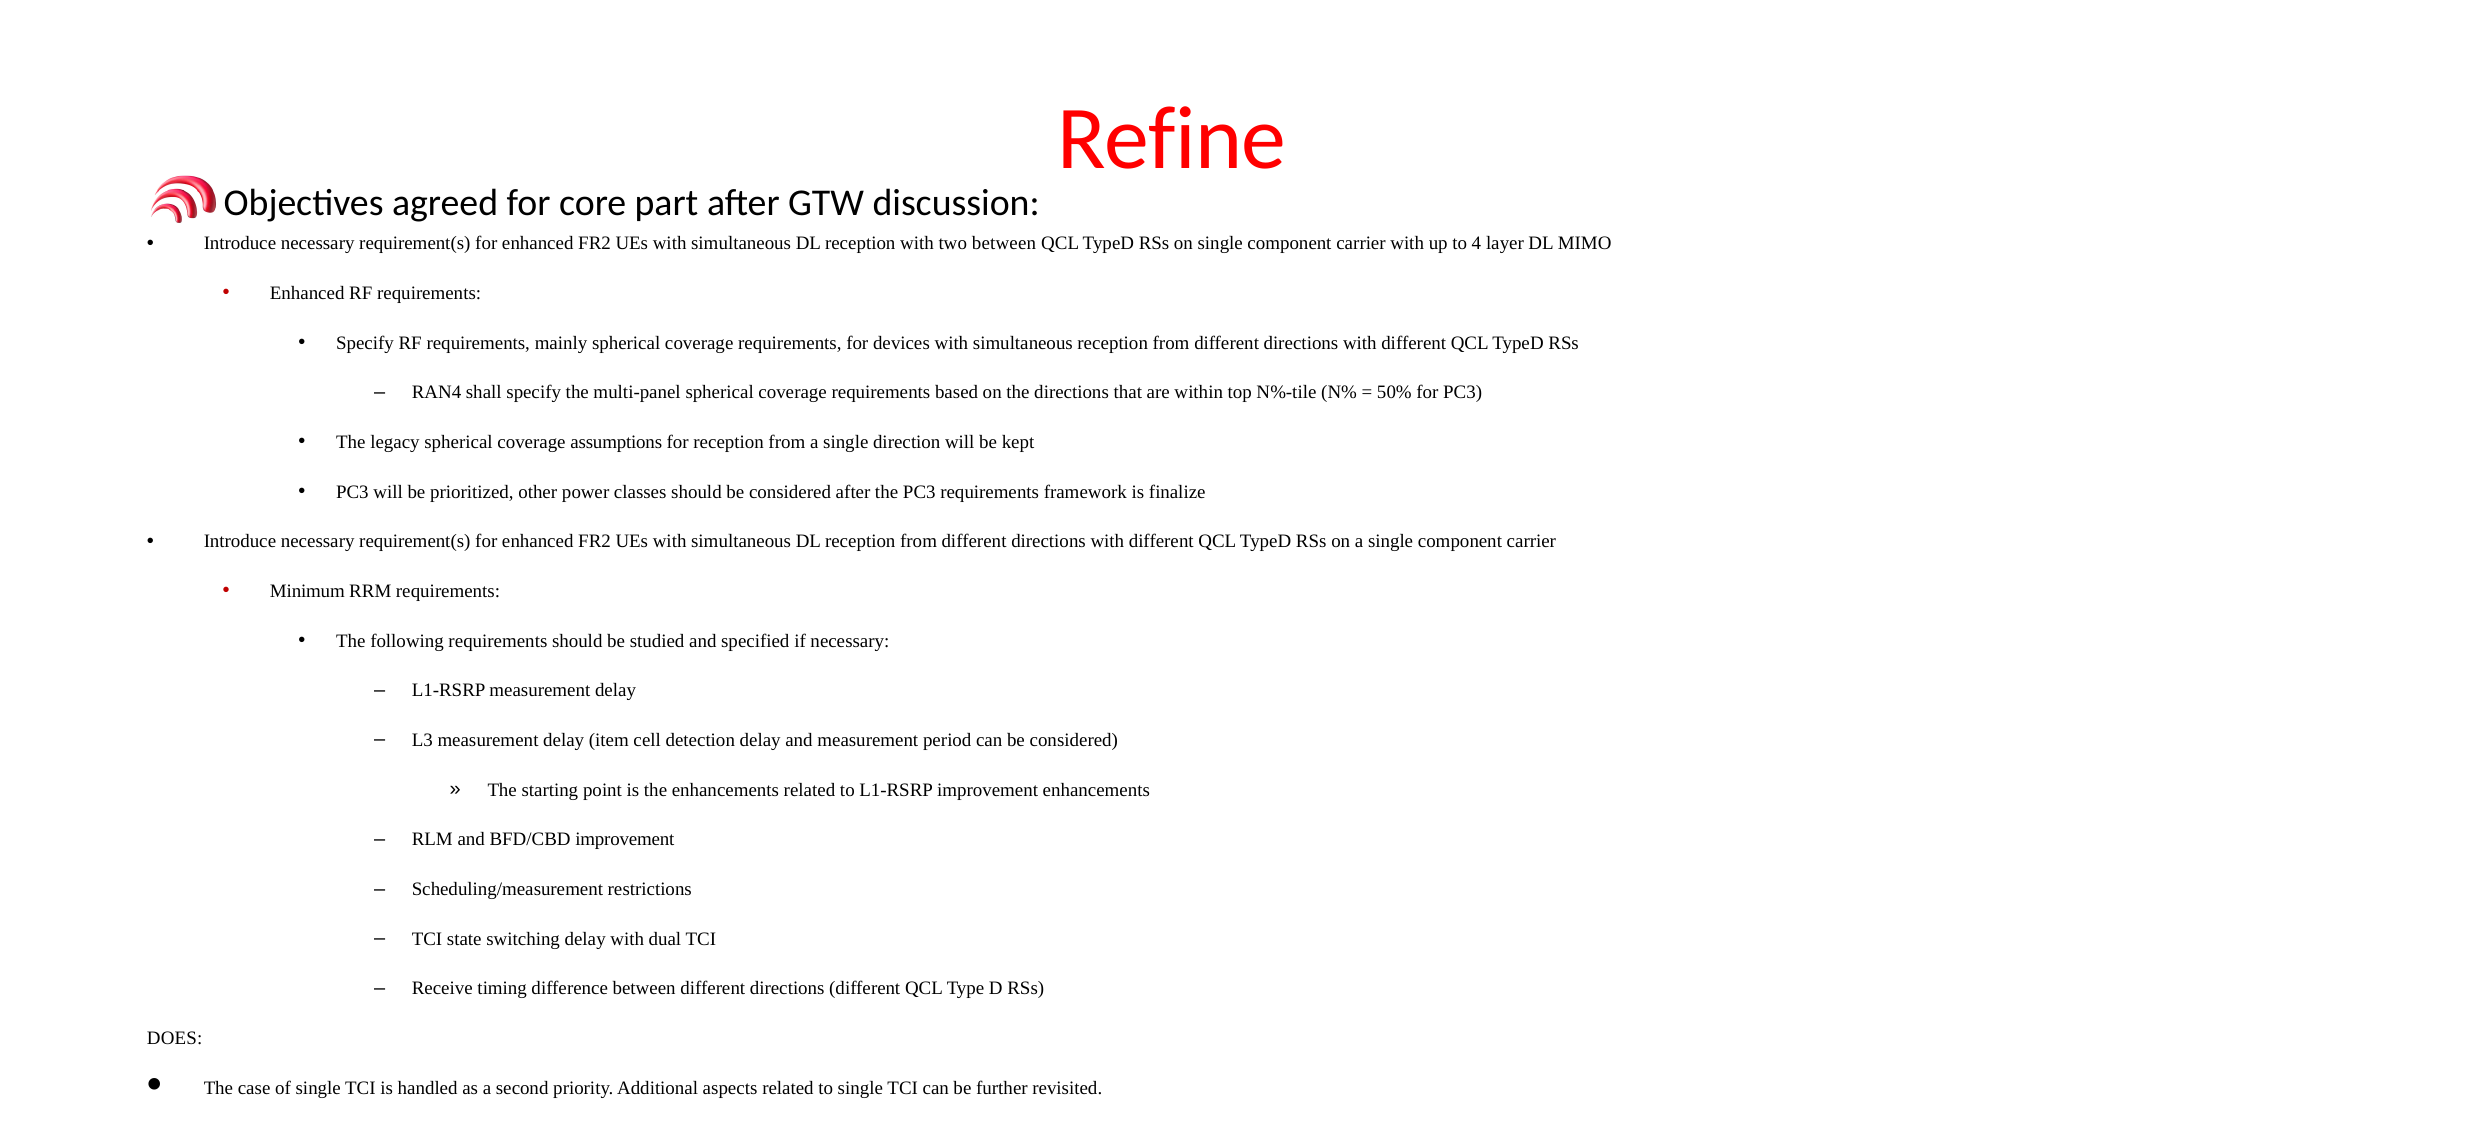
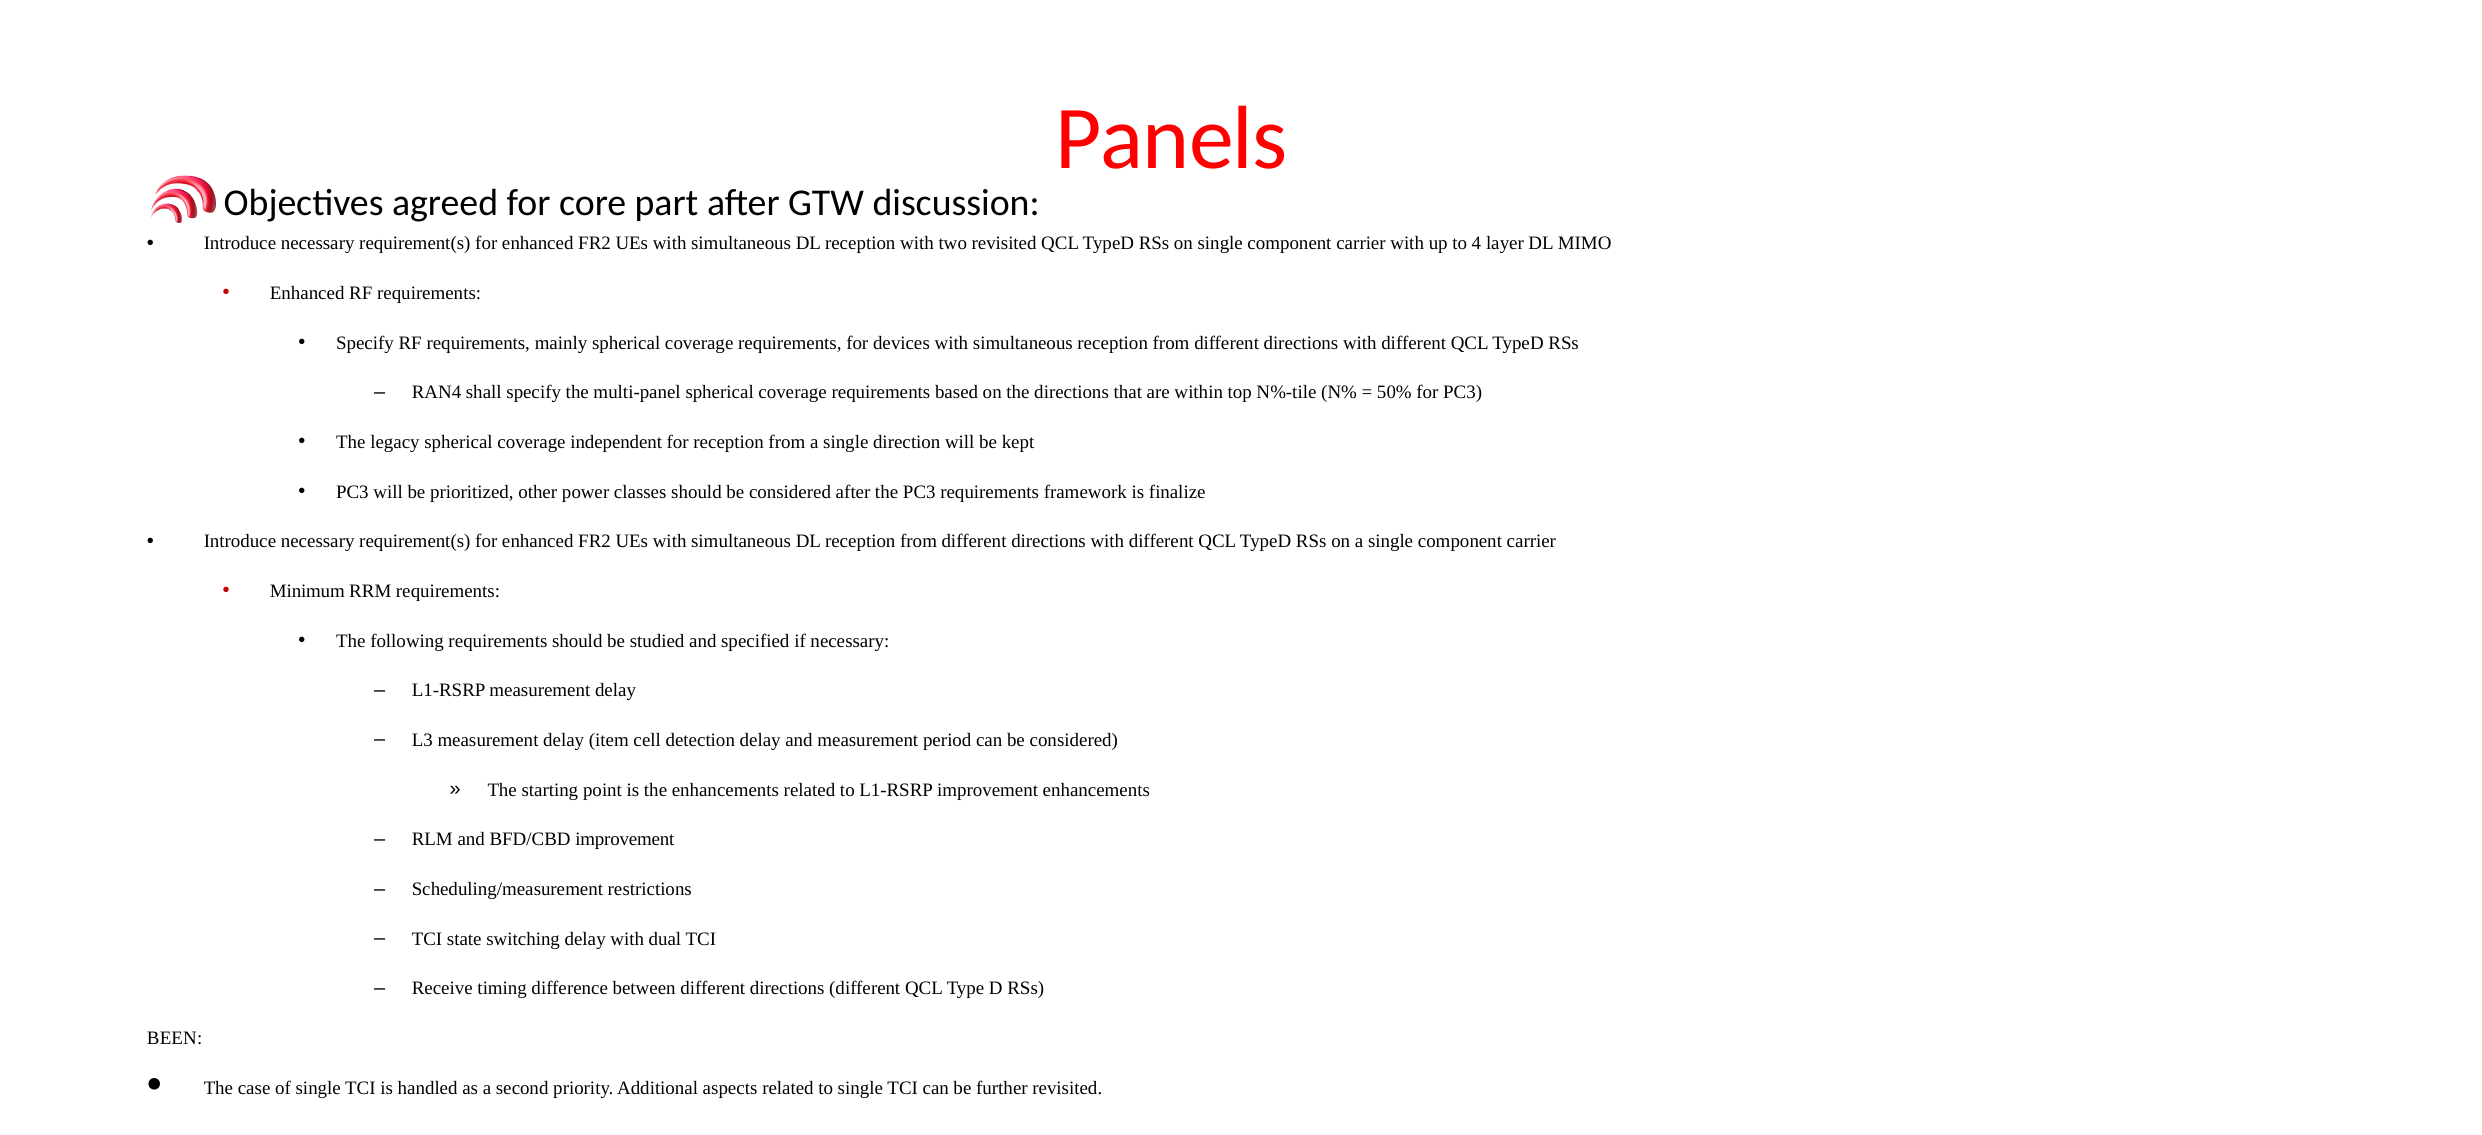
Refine: Refine -> Panels
two between: between -> revisited
assumptions: assumptions -> independent
DOES: DOES -> BEEN
